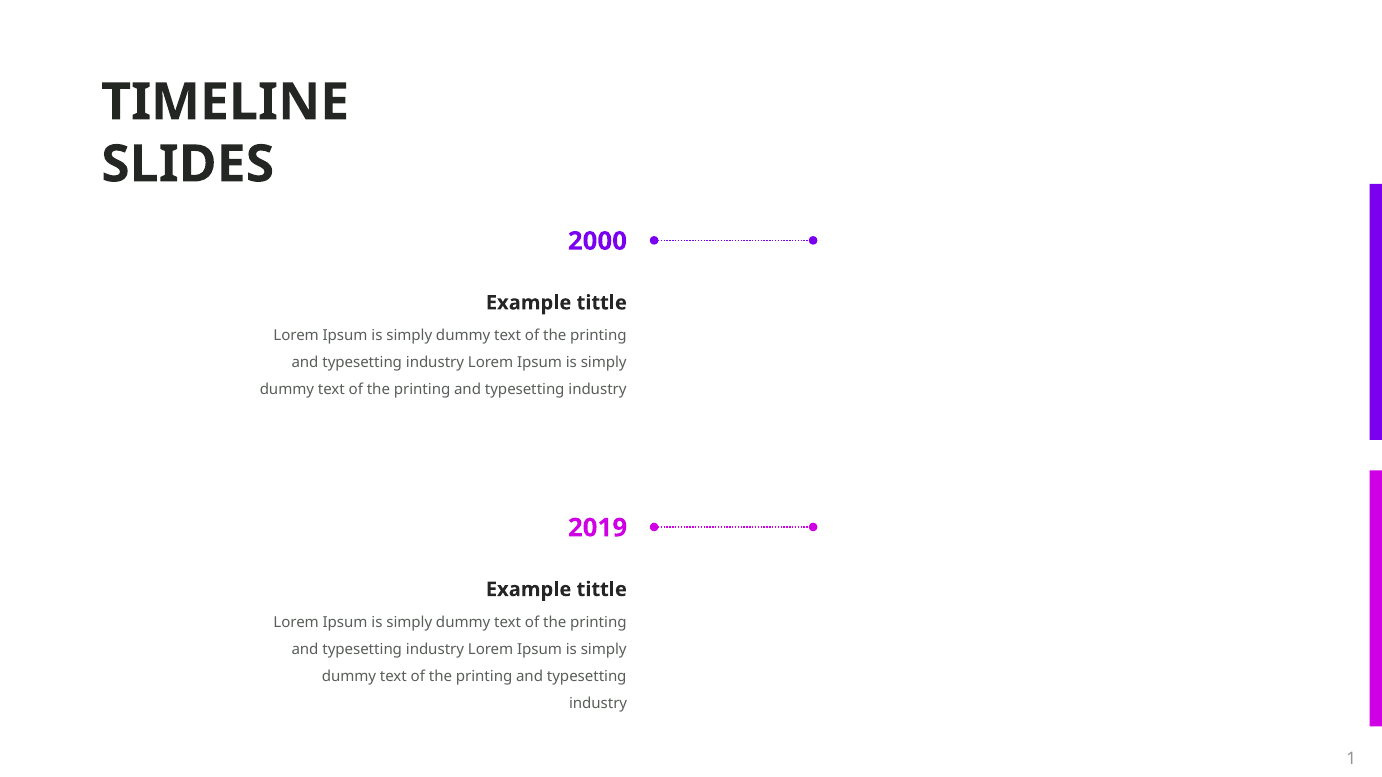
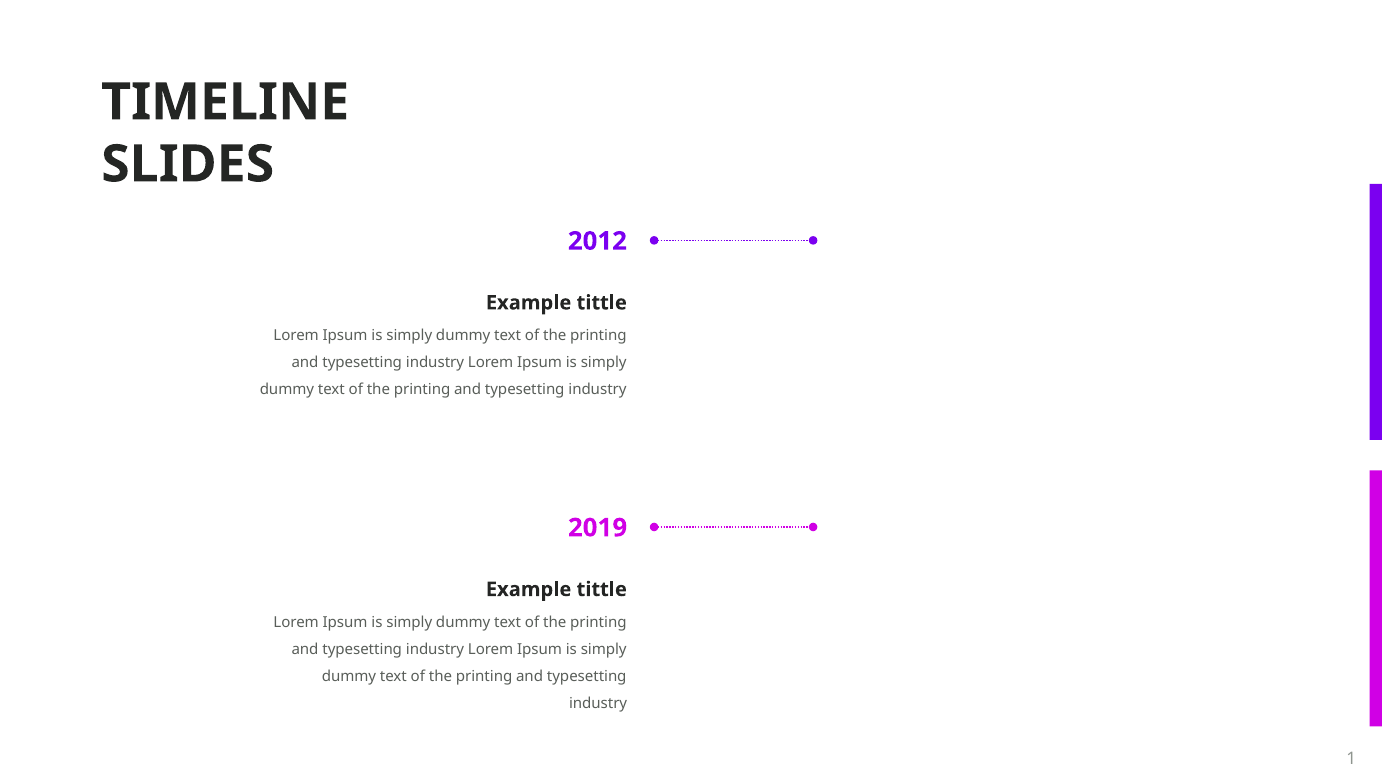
2000: 2000 -> 2012
